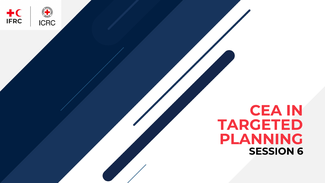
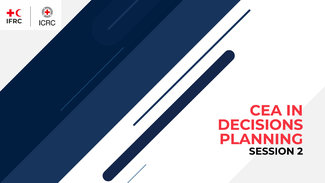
TARGETED: TARGETED -> DECISIONS
6: 6 -> 2
